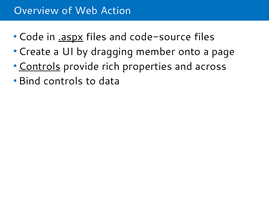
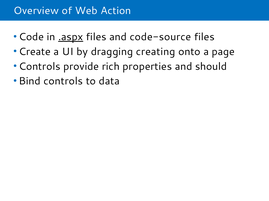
member: member -> creating
Controls at (40, 67) underline: present -> none
across: across -> should
